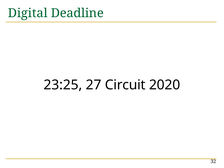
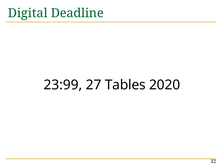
23:25: 23:25 -> 23:99
Circuit: Circuit -> Tables
